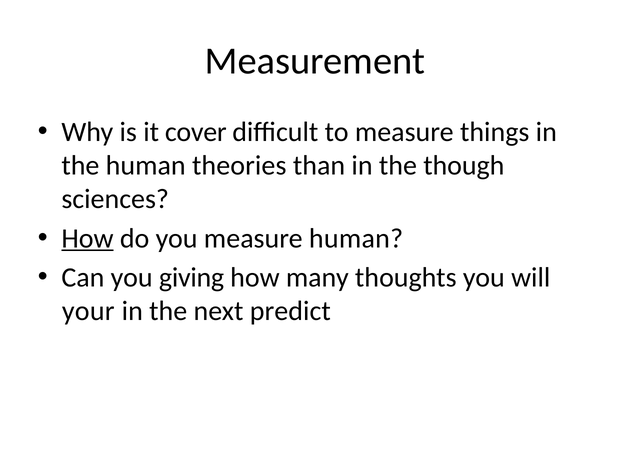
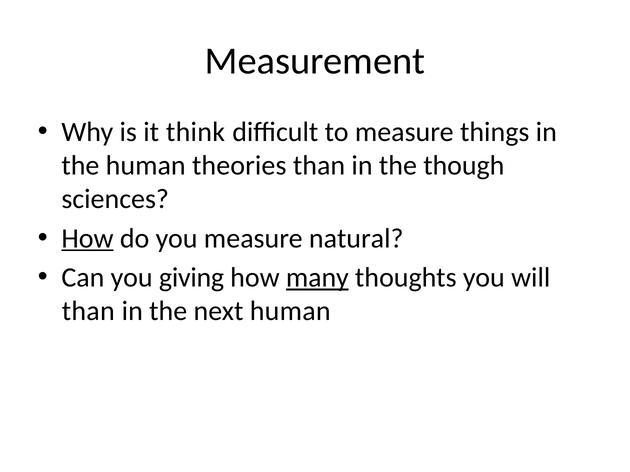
cover: cover -> think
measure human: human -> natural
many underline: none -> present
your at (88, 311): your -> than
next predict: predict -> human
